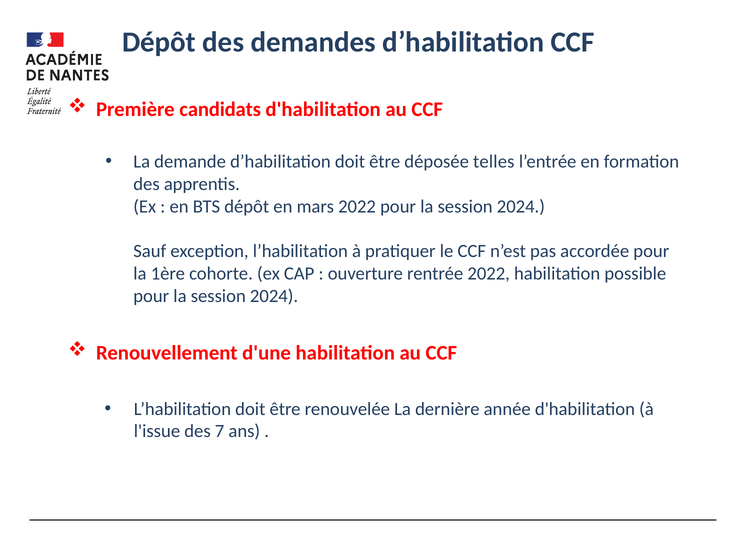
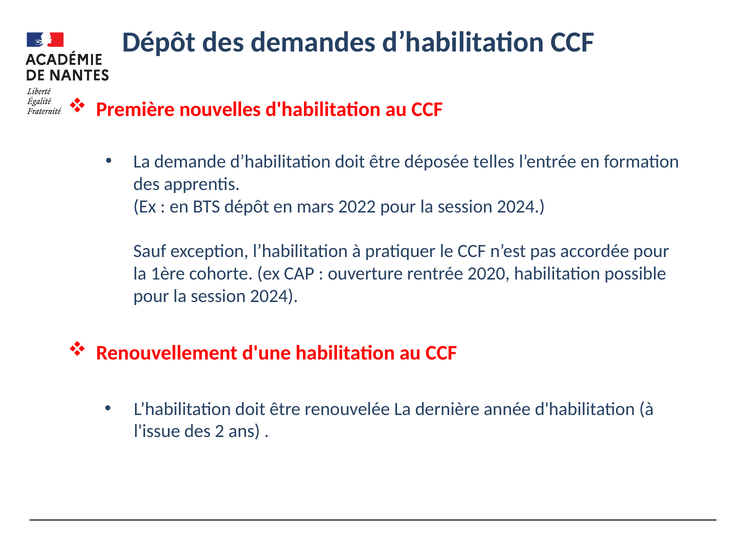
candidats: candidats -> nouvelles
rentrée 2022: 2022 -> 2020
7: 7 -> 2
